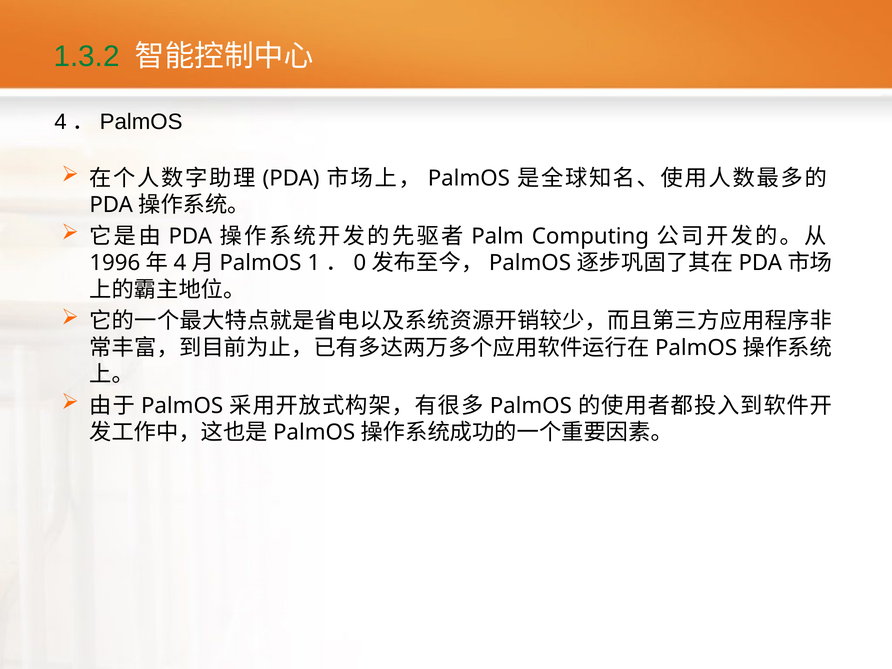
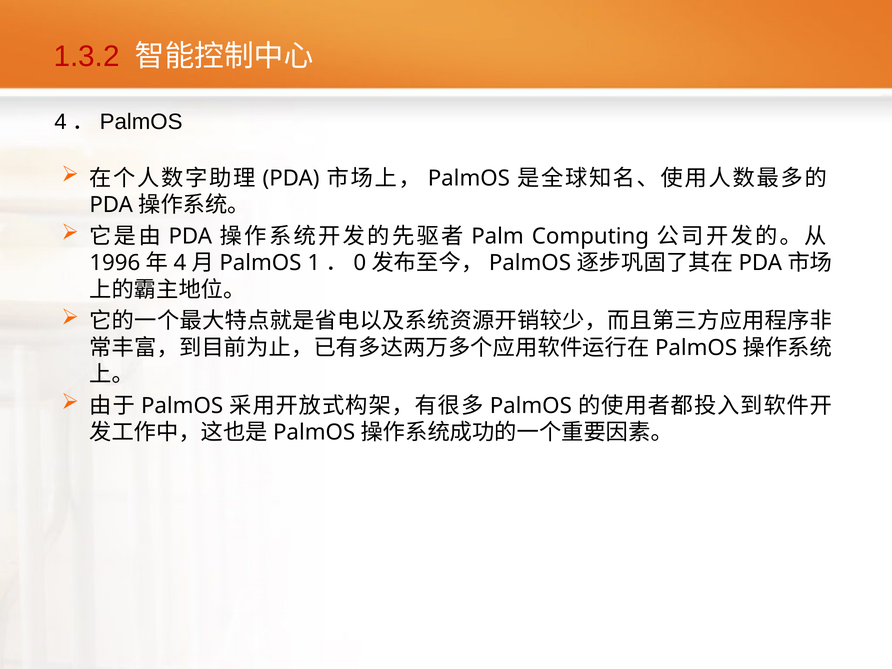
1.3.2 colour: green -> red
